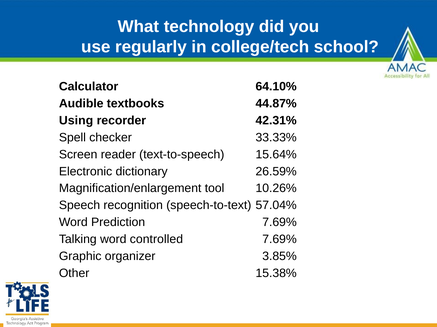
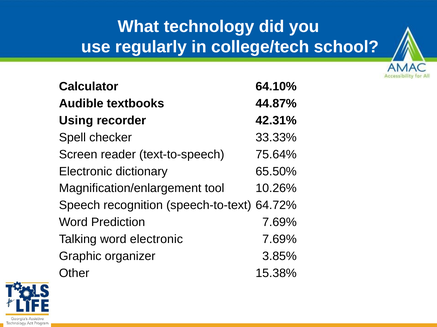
15.64%: 15.64% -> 75.64%
26.59%: 26.59% -> 65.50%
57.04%: 57.04% -> 64.72%
word controlled: controlled -> electronic
